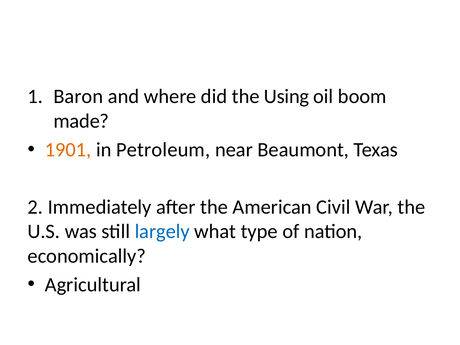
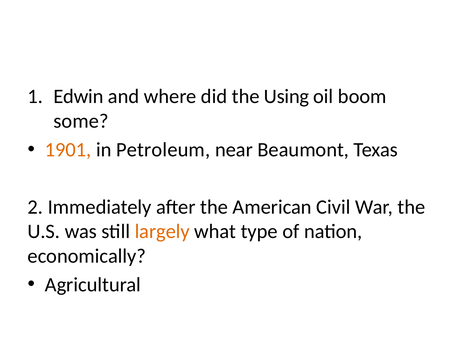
Baron: Baron -> Edwin
made: made -> some
largely colour: blue -> orange
